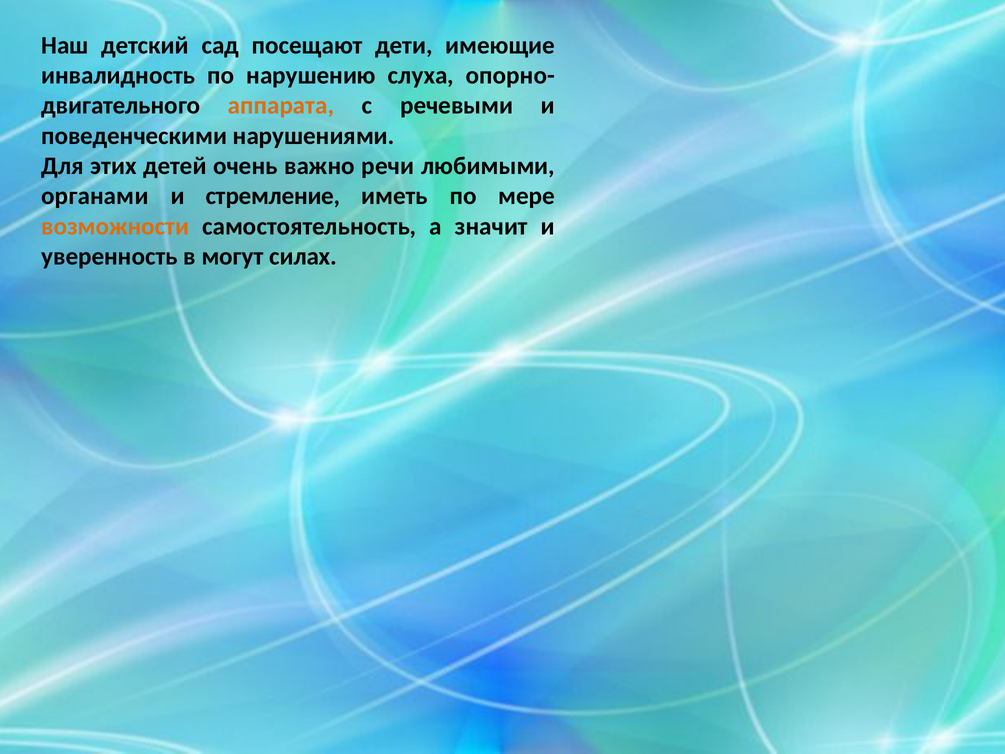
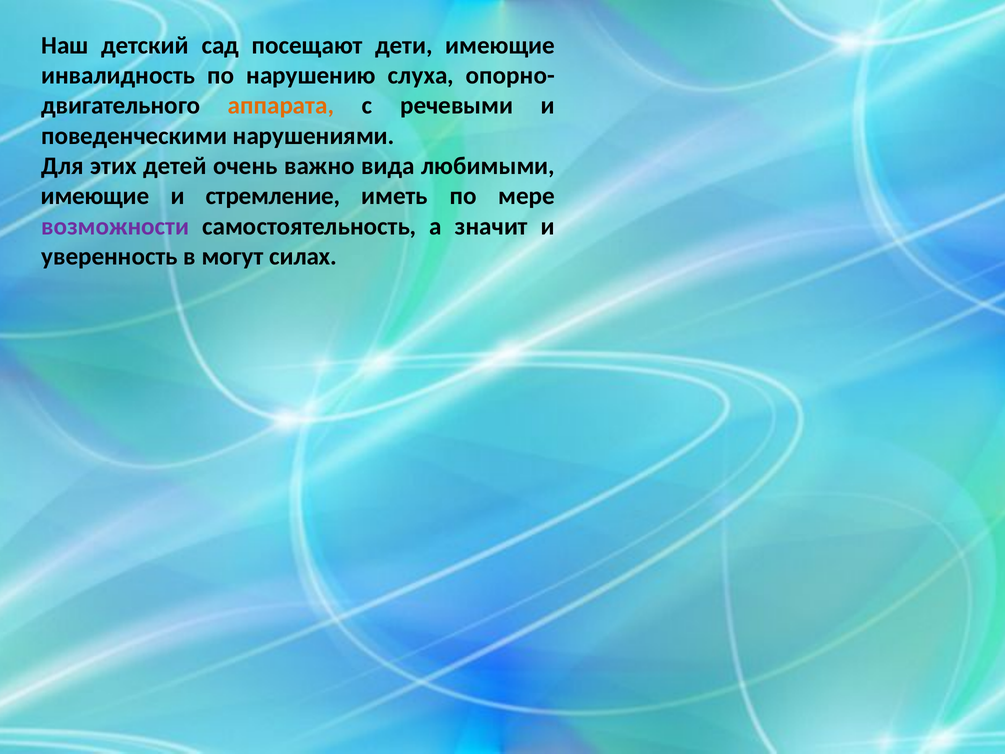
речи: речи -> вида
органами at (95, 196): органами -> имеющие
возможности colour: orange -> purple
